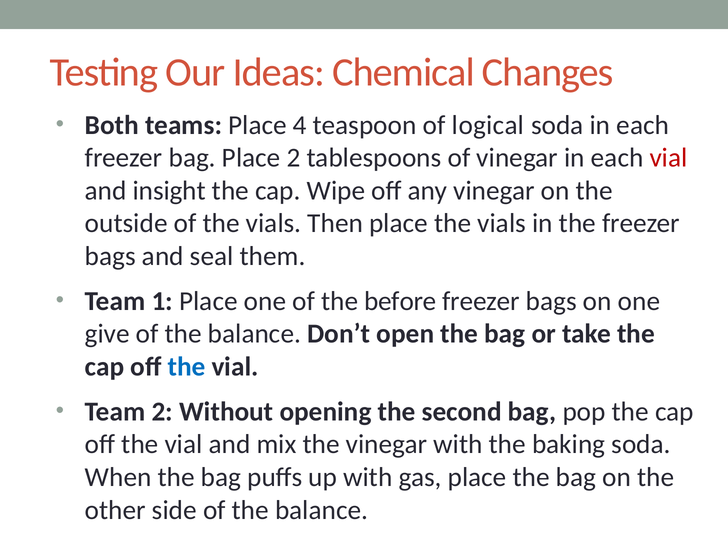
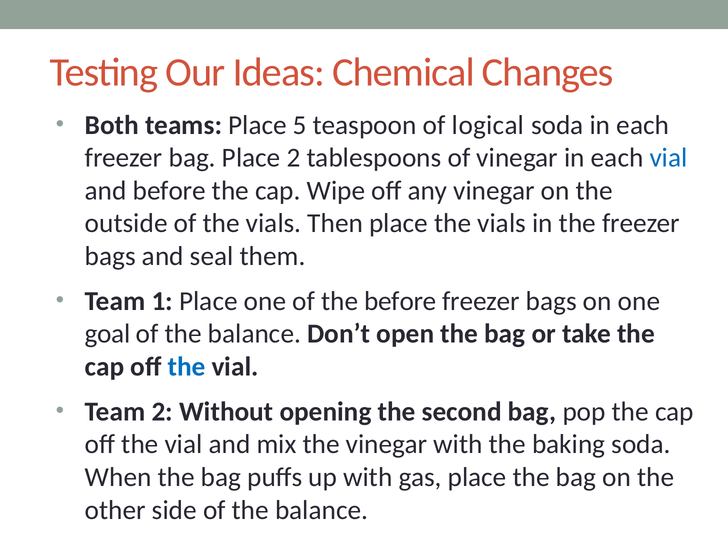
4: 4 -> 5
vial at (669, 158) colour: red -> blue
and insight: insight -> before
give: give -> goal
